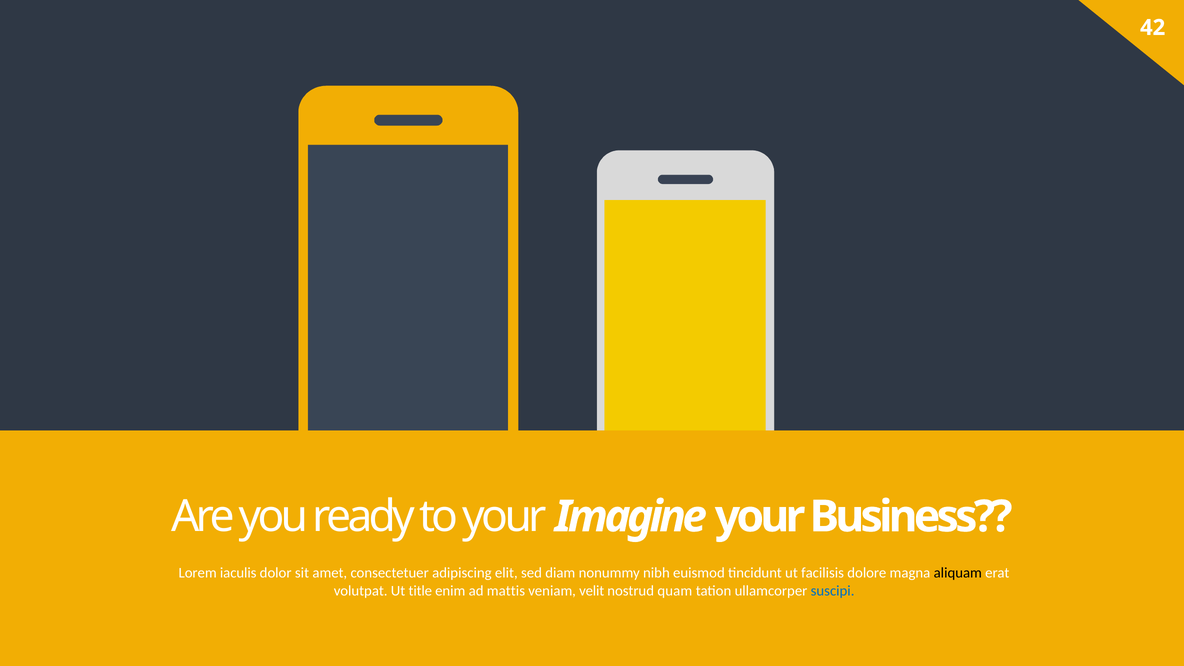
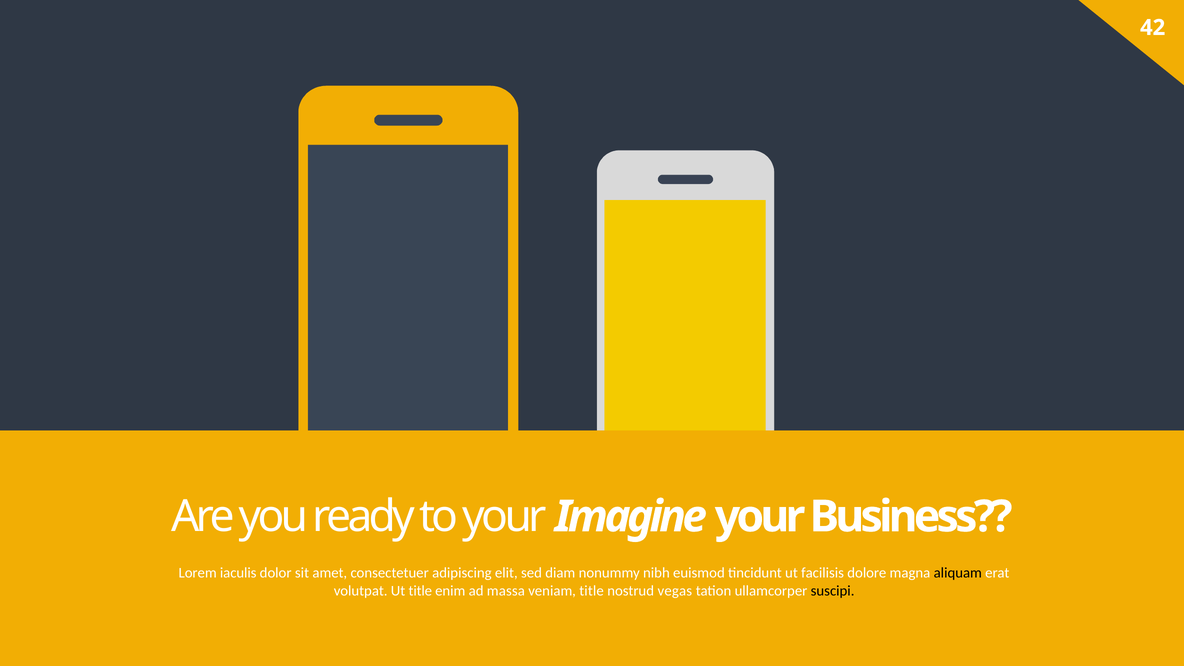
mattis: mattis -> massa
veniam velit: velit -> title
quam: quam -> vegas
suscipi colour: blue -> black
